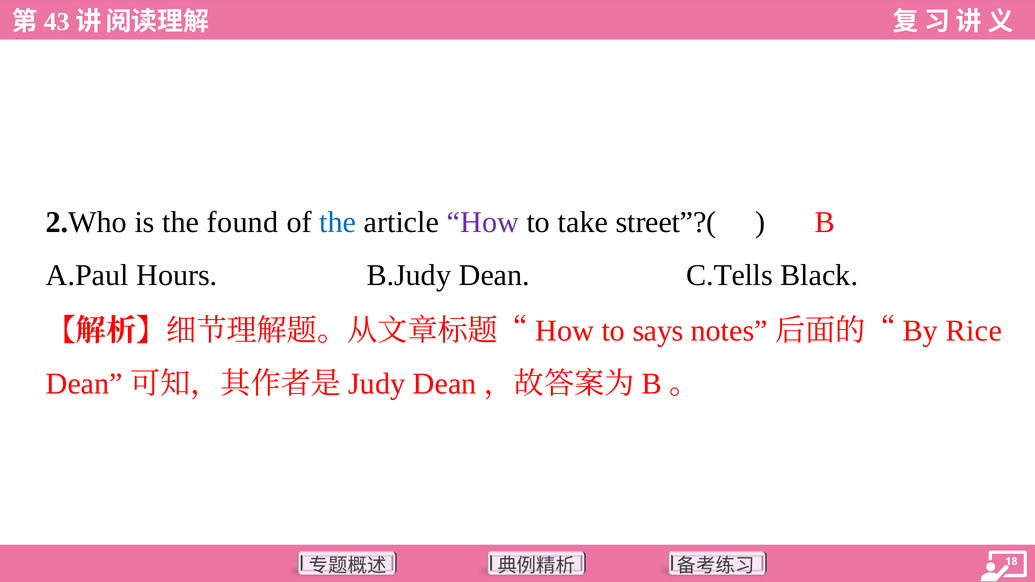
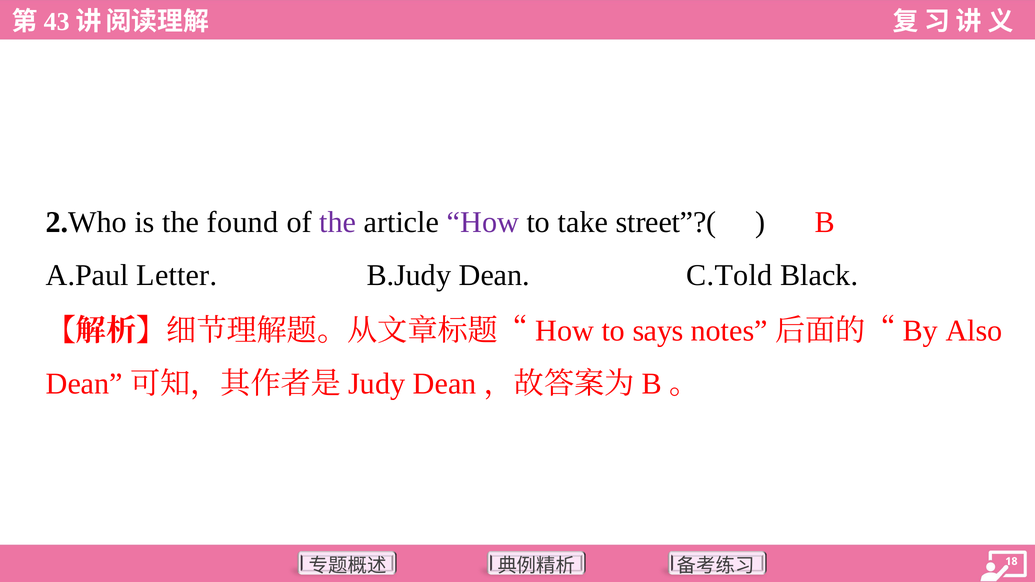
the at (338, 222) colour: blue -> purple
Hours: Hours -> Letter
C.Tells: C.Tells -> C.Told
Rice: Rice -> Also
